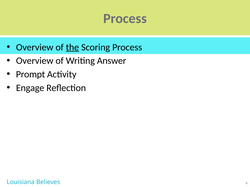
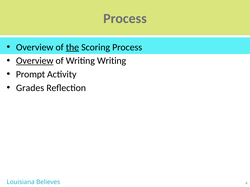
Overview at (35, 61) underline: none -> present
Writing Answer: Answer -> Writing
Engage: Engage -> Grades
